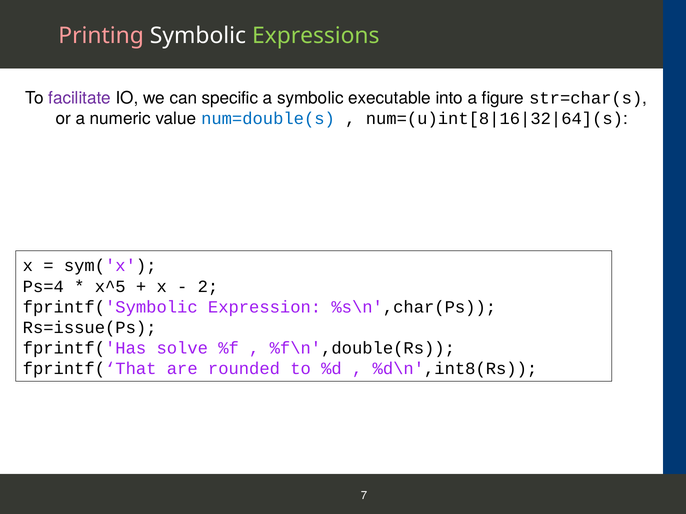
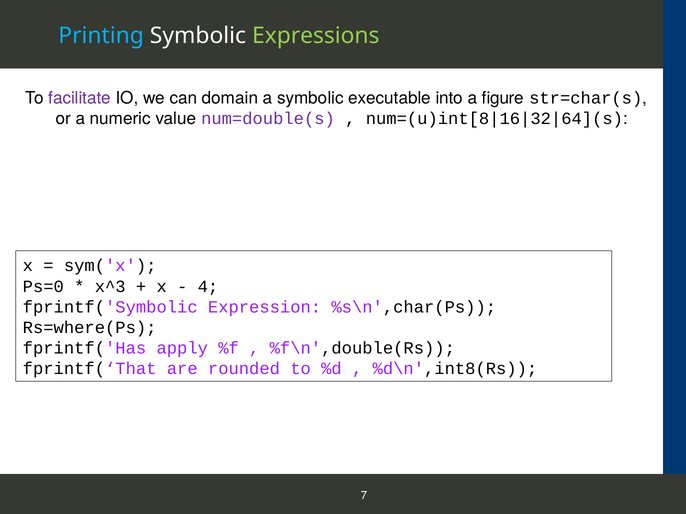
Printing colour: pink -> light blue
specific: specific -> domain
num=double(s colour: blue -> purple
Ps=4: Ps=4 -> Ps=0
x^5: x^5 -> x^3
2: 2 -> 4
Rs=issue(Ps: Rs=issue(Ps -> Rs=where(Ps
solve: solve -> apply
